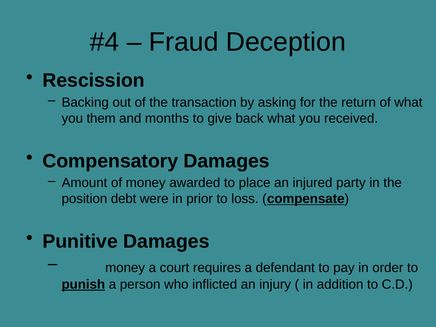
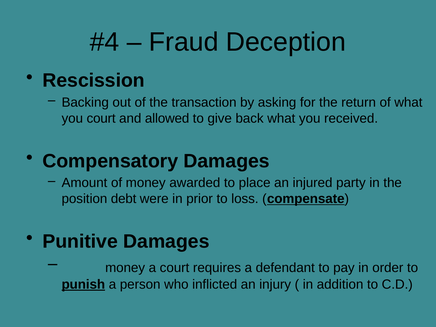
you them: them -> court
months: months -> allowed
